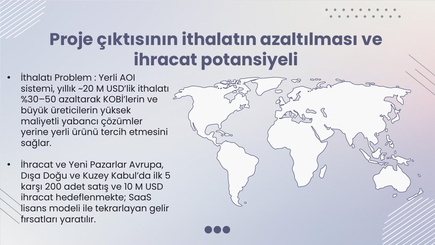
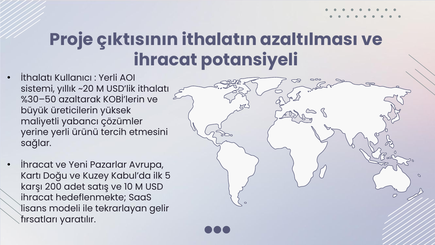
Problem: Problem -> Kullanıcı
Dışa: Dışa -> Kartı
